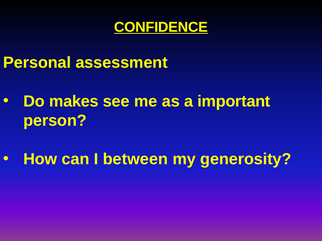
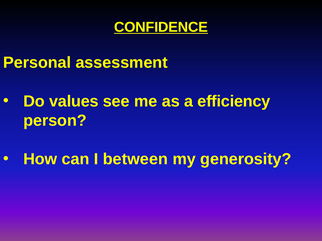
makes: makes -> values
important: important -> efficiency
